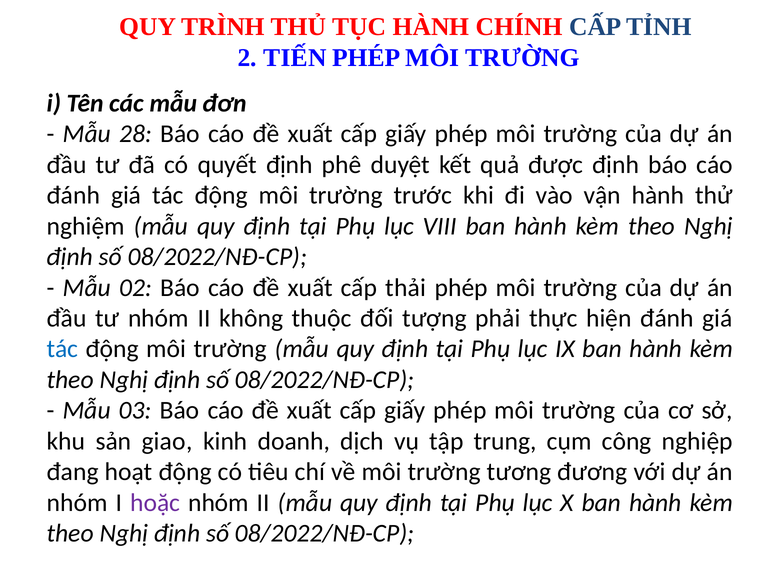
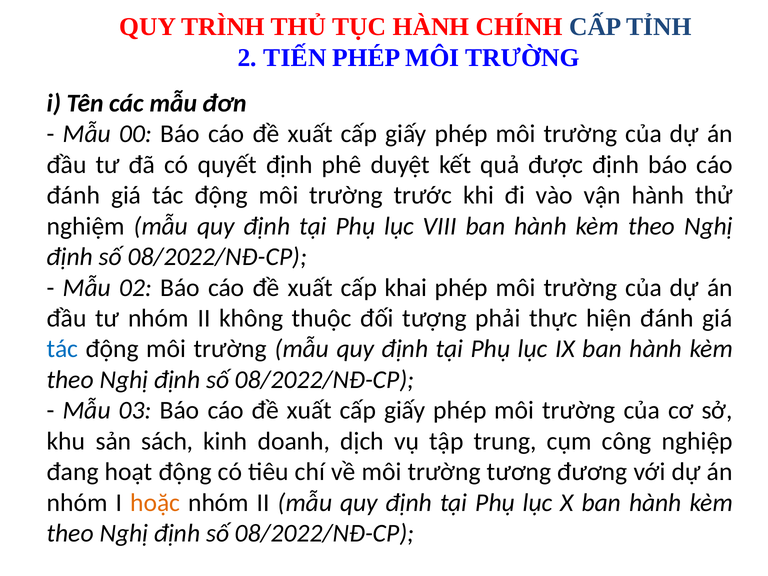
28: 28 -> 00
thải: thải -> khai
giao: giao -> sách
hoặc colour: purple -> orange
